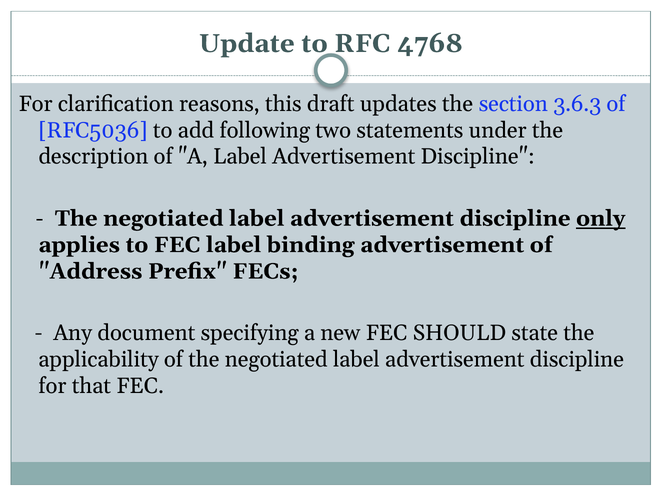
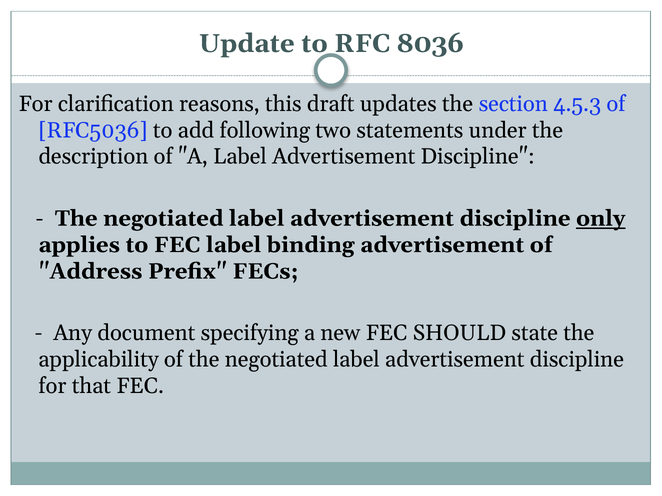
4768: 4768 -> 8036
3.6.3: 3.6.3 -> 4.5.3
